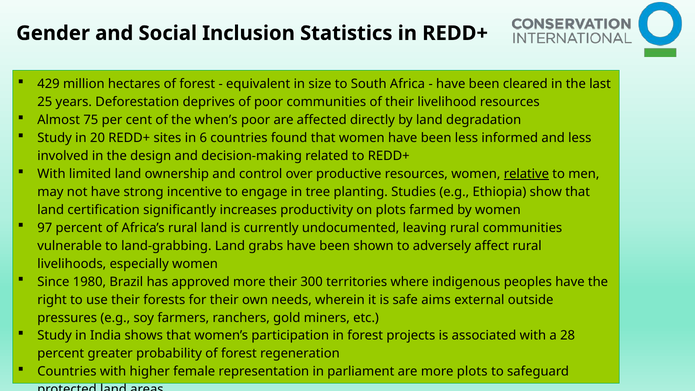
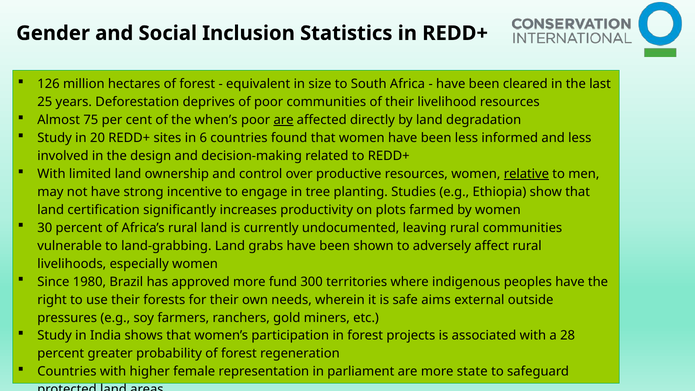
429: 429 -> 126
are at (284, 120) underline: none -> present
97: 97 -> 30
more their: their -> fund
more plots: plots -> state
